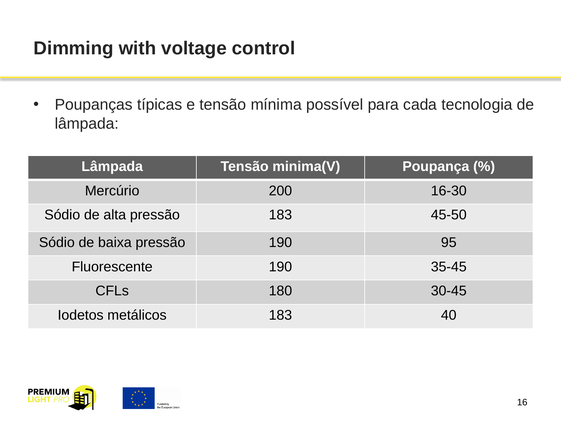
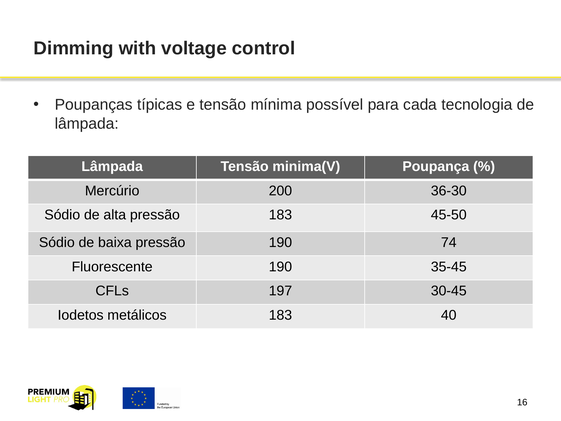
16-30: 16-30 -> 36-30
95: 95 -> 74
180: 180 -> 197
